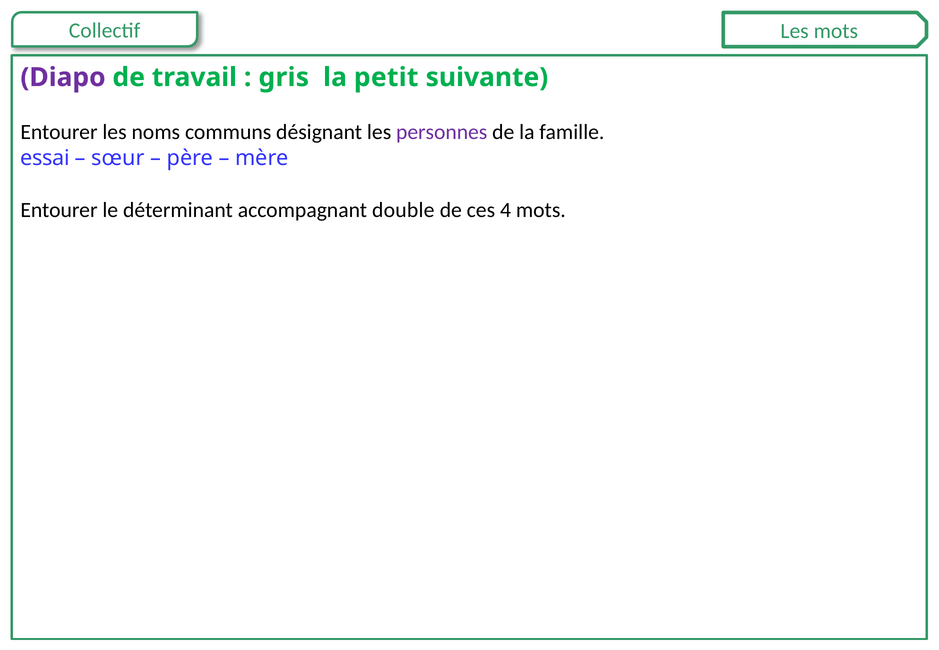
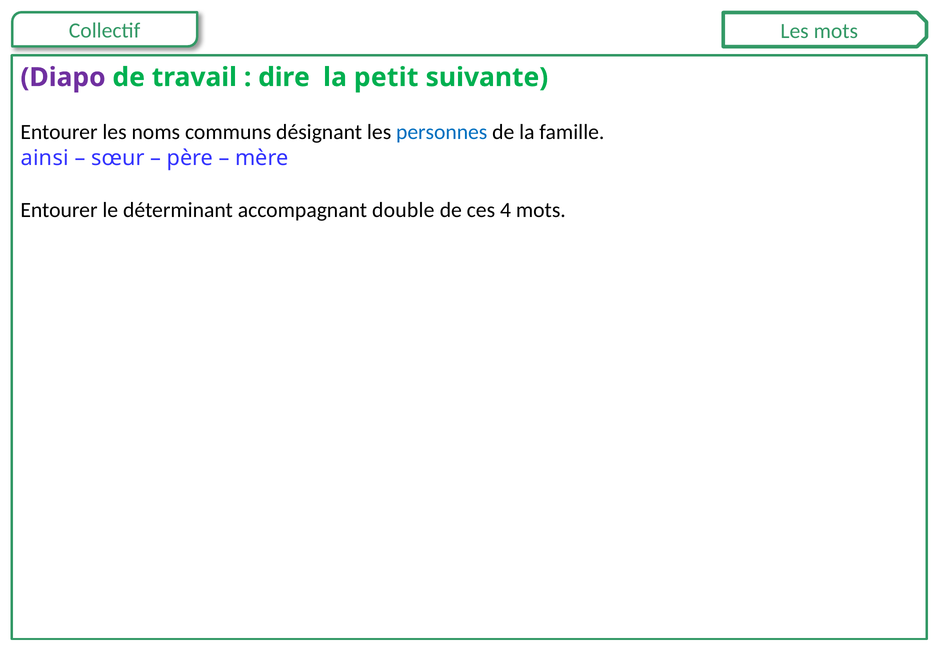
gris: gris -> dire
personnes colour: purple -> blue
essai: essai -> ainsi
